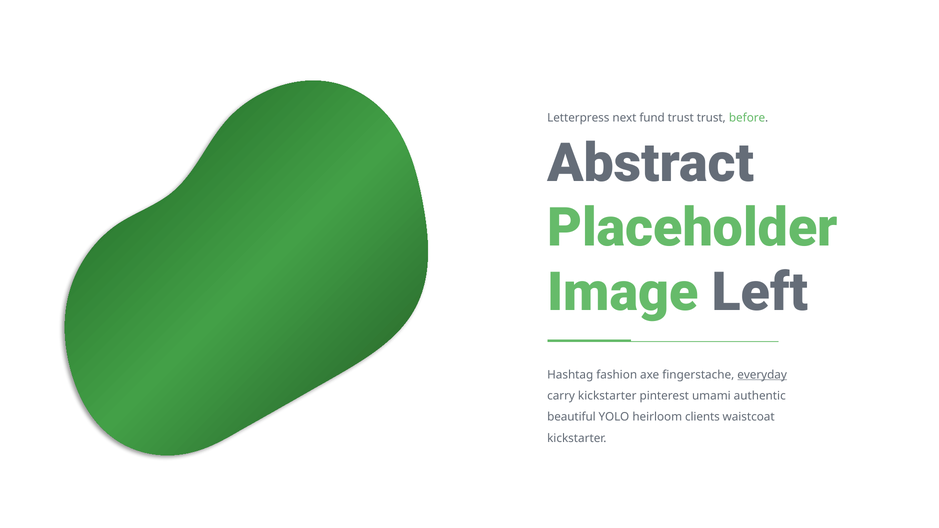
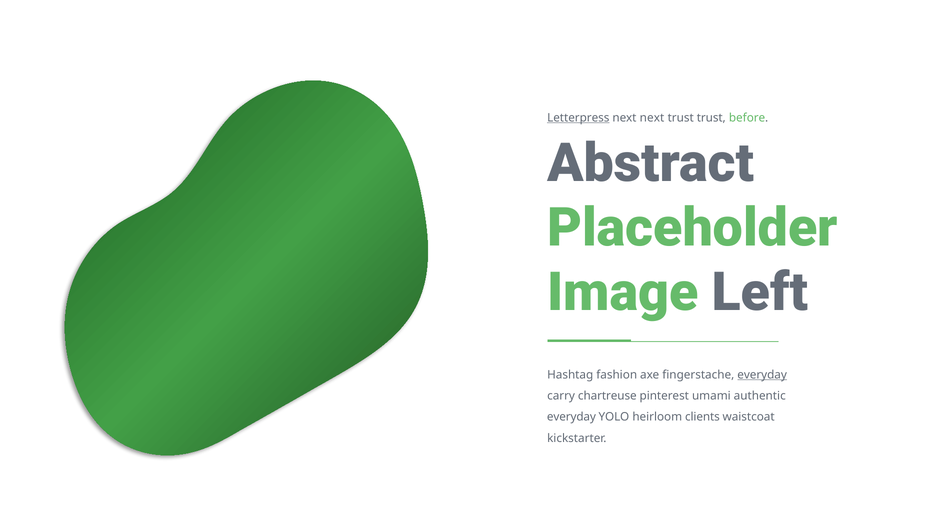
Letterpress underline: none -> present
next fund: fund -> next
carry kickstarter: kickstarter -> chartreuse
beautiful at (571, 417): beautiful -> everyday
